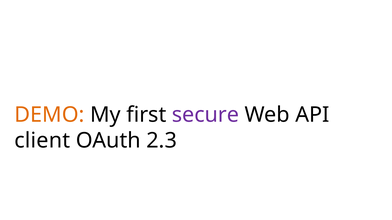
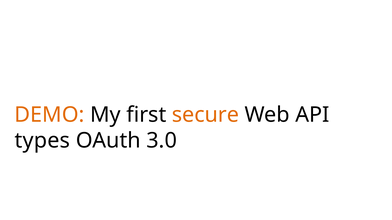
secure colour: purple -> orange
client: client -> types
2.3: 2.3 -> 3.0
